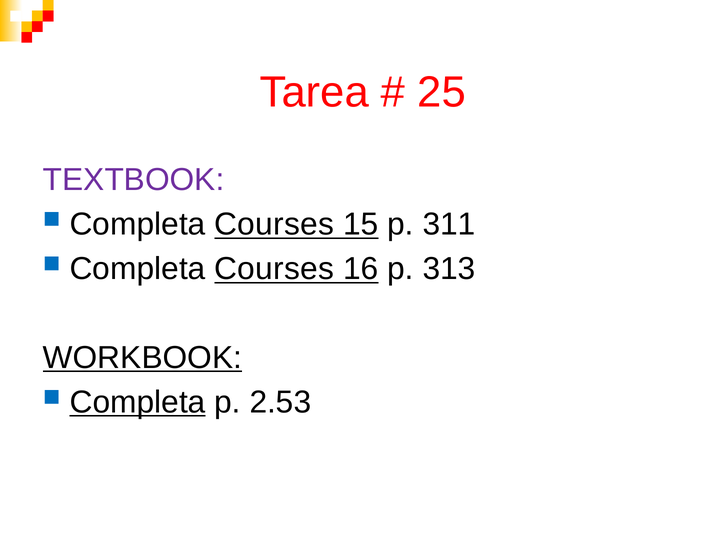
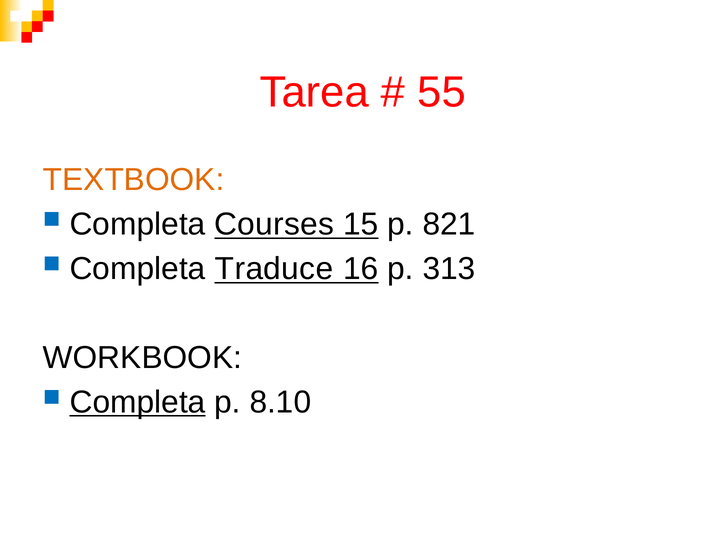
25: 25 -> 55
TEXTBOOK colour: purple -> orange
311: 311 -> 821
Courses at (274, 268): Courses -> Traduce
WORKBOOK underline: present -> none
2.53: 2.53 -> 8.10
